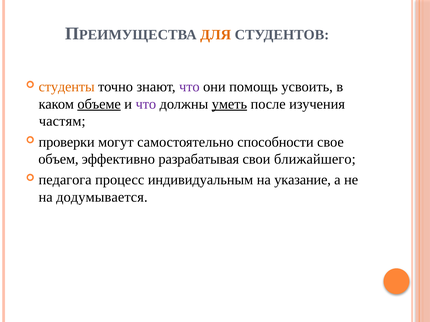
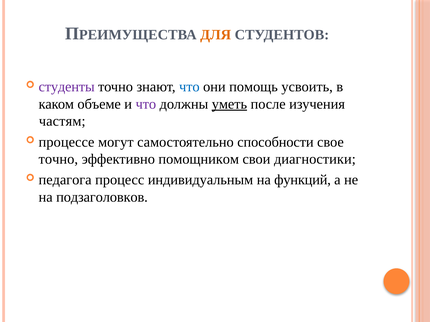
студенты colour: orange -> purple
что at (189, 87) colour: purple -> blue
объеме underline: present -> none
проверки: проверки -> процессе
объем at (58, 159): объем -> точно
разрабатывая: разрабатывая -> помощником
ближайшего: ближайшего -> диагностики
указание: указание -> функций
додумывается: додумывается -> подзаголовков
